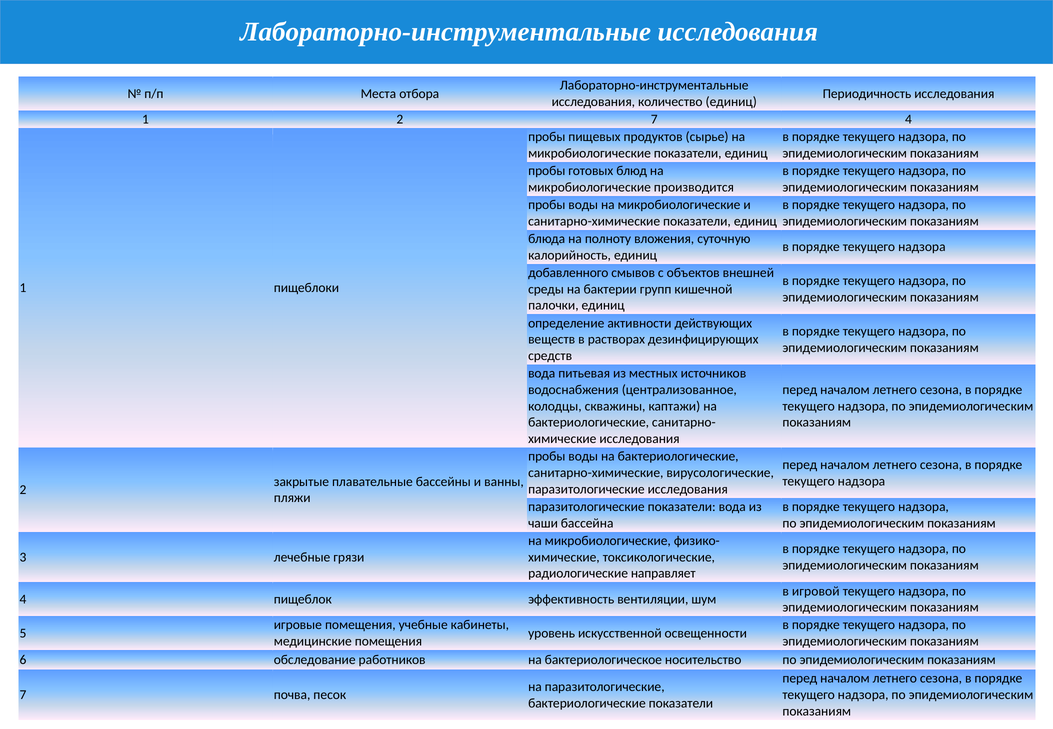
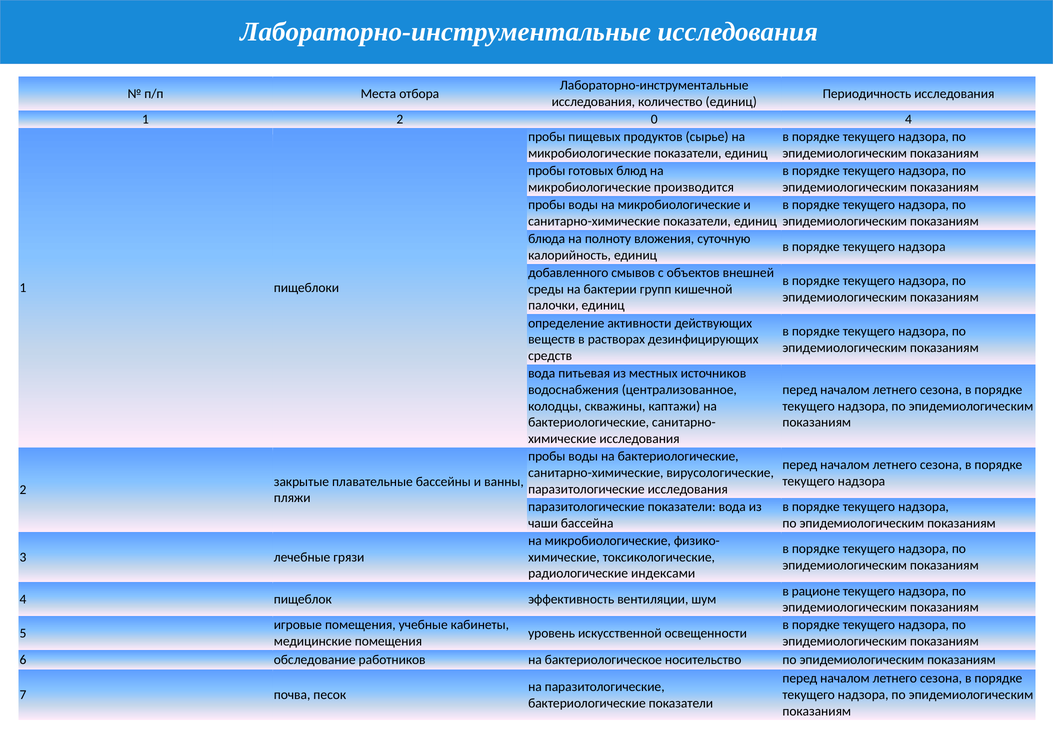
2 7: 7 -> 0
направляет: направляет -> индексами
игровой: игровой -> рационе
